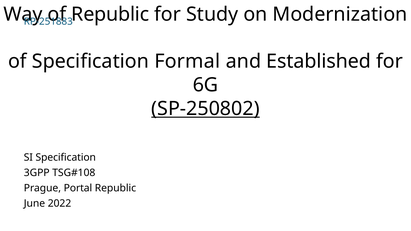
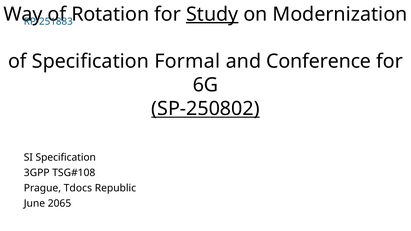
Republic at (110, 14): Republic -> Rotation
Study underline: none -> present
Established: Established -> Conference
Portal: Portal -> Tdocs
2022: 2022 -> 2065
